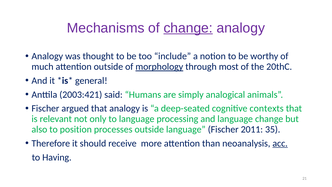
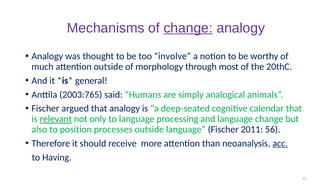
include: include -> involve
morphology underline: present -> none
2003:421: 2003:421 -> 2003:765
contexts: contexts -> calendar
relevant underline: none -> present
35: 35 -> 56
